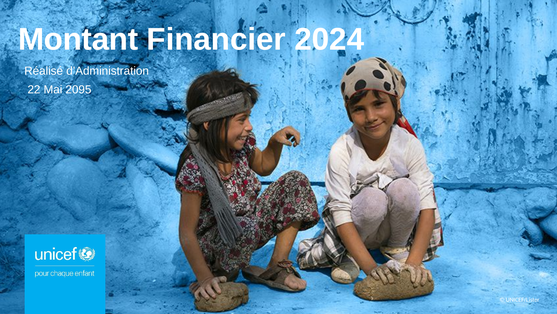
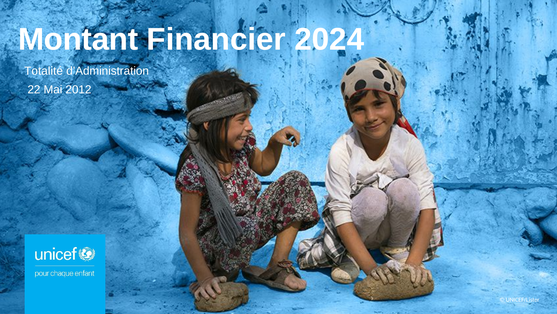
Réalisé: Réalisé -> Totalité
2095: 2095 -> 2012
